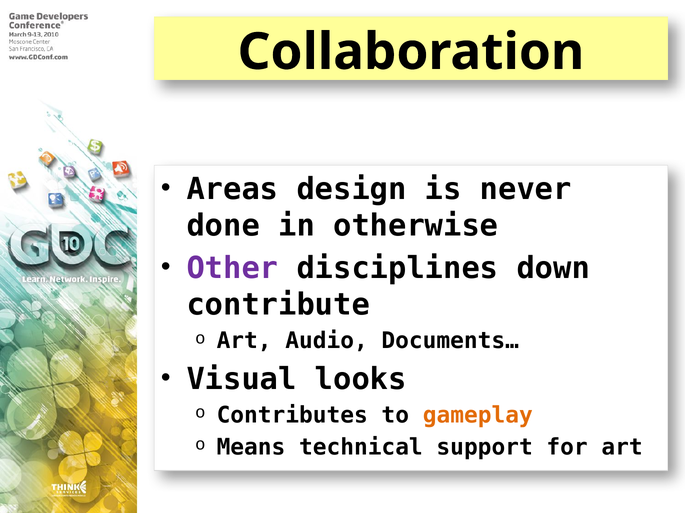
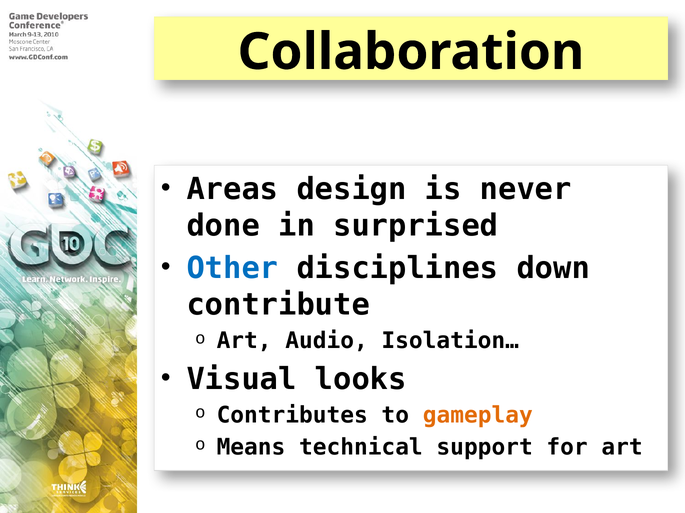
otherwise: otherwise -> surprised
Other colour: purple -> blue
Documents…: Documents… -> Isolation…
